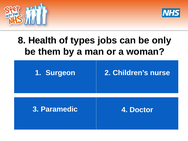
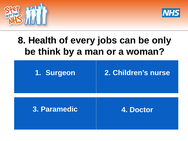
types: types -> every
them: them -> think
